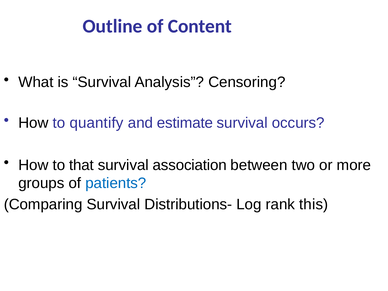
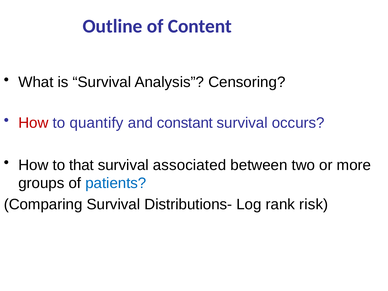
How at (33, 123) colour: black -> red
estimate: estimate -> constant
association: association -> associated
this: this -> risk
